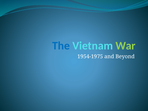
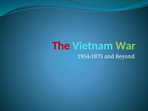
The colour: blue -> red
